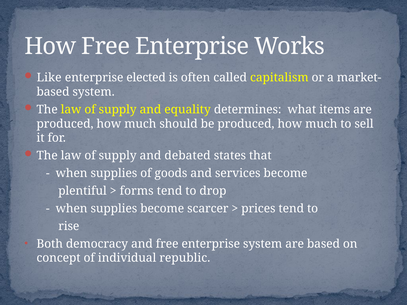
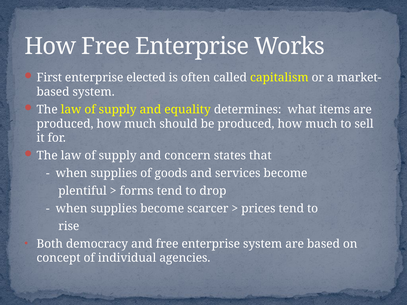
Like: Like -> First
debated: debated -> concern
republic: republic -> agencies
